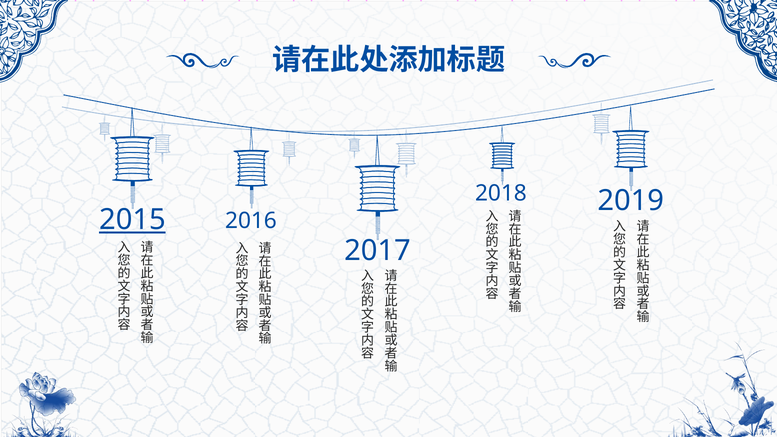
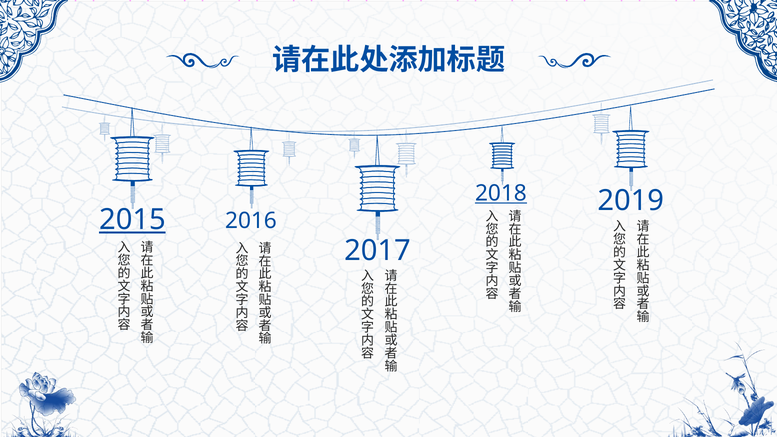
2018 underline: none -> present
